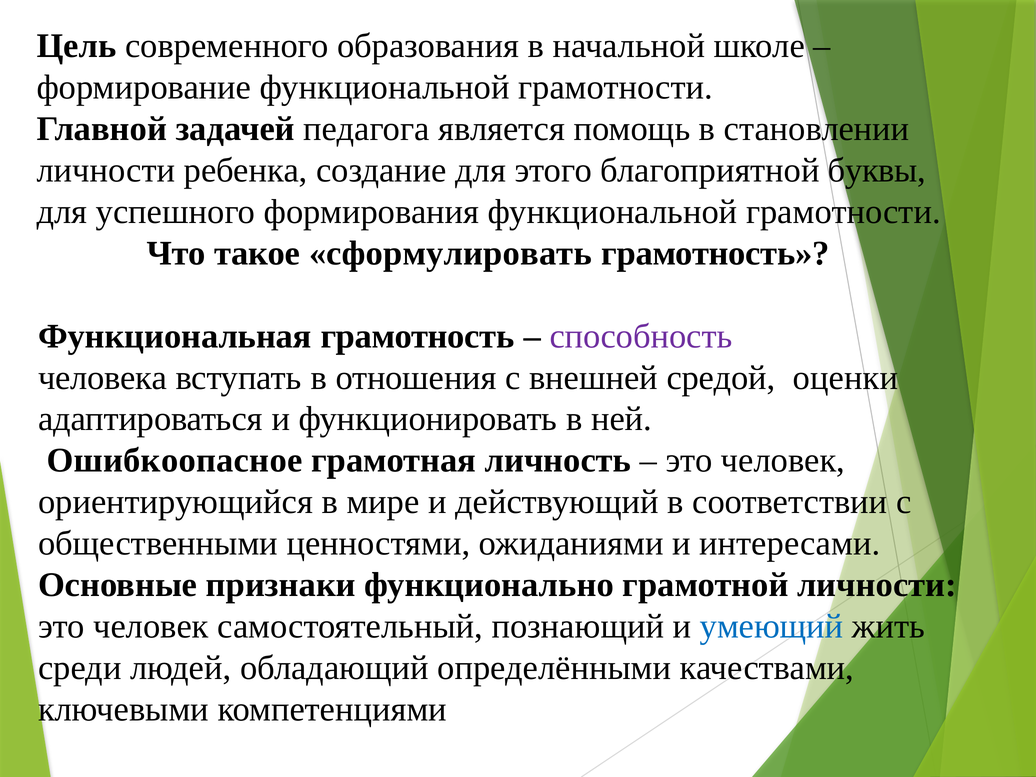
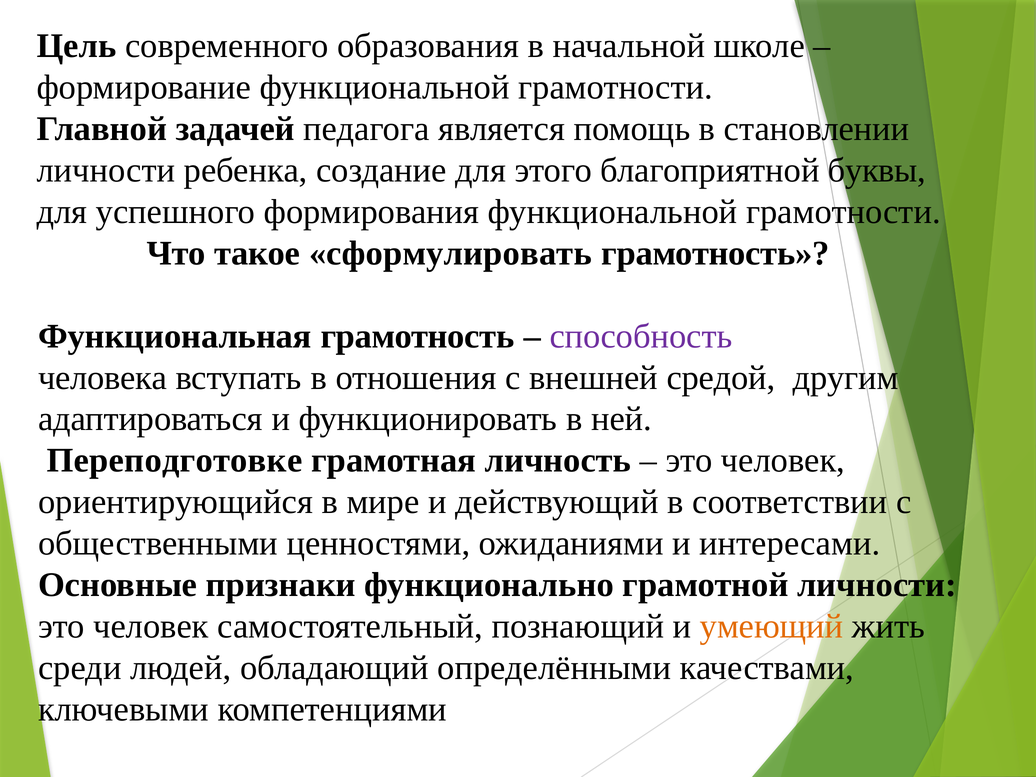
оценки: оценки -> другим
Ошибкоопасное: Ошибкоопасное -> Переподготовке
умеющий colour: blue -> orange
